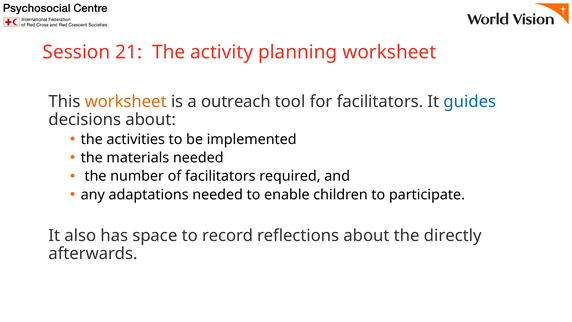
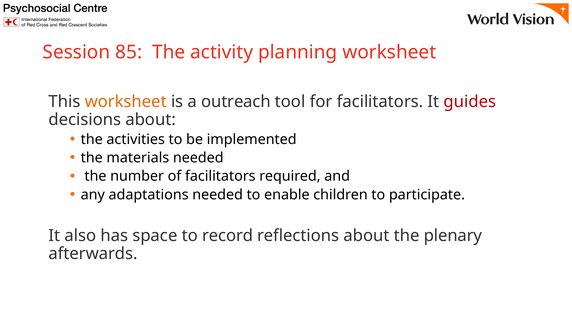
21: 21 -> 85
guides colour: blue -> red
directly: directly -> plenary
